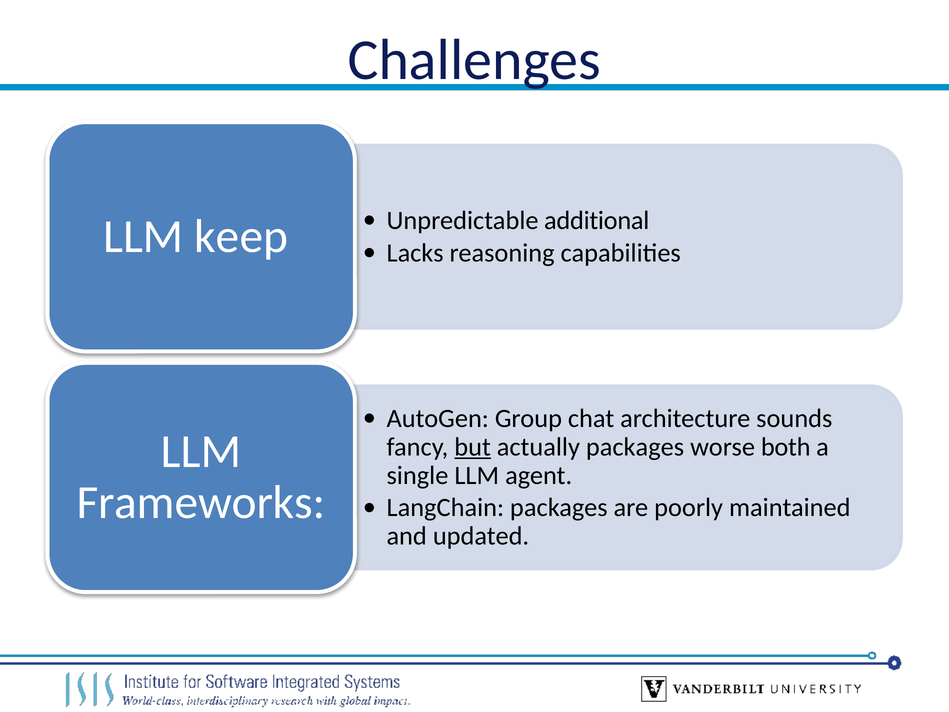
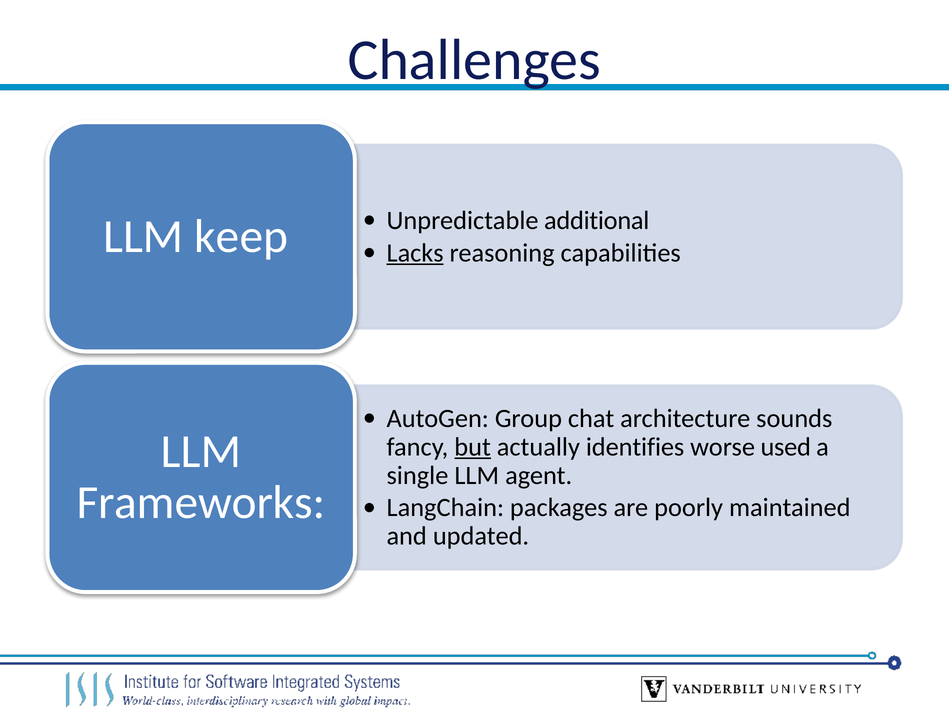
Lacks underline: none -> present
actually packages: packages -> identifies
both: both -> used
